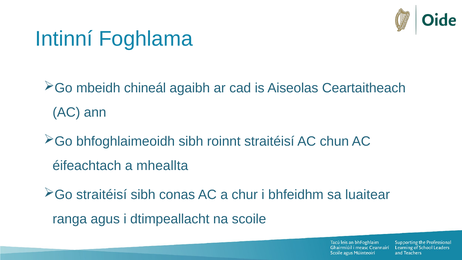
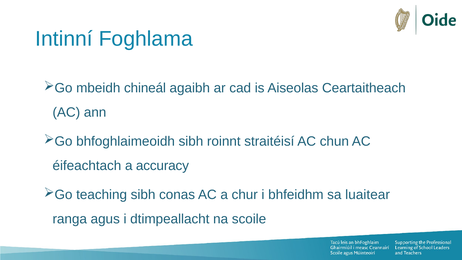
mheallta: mheallta -> accuracy
straitéisí at (102, 195): straitéisí -> teaching
